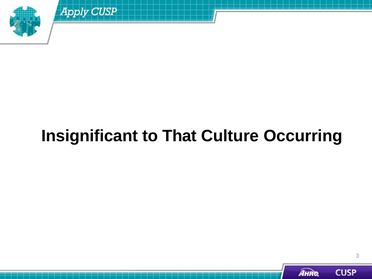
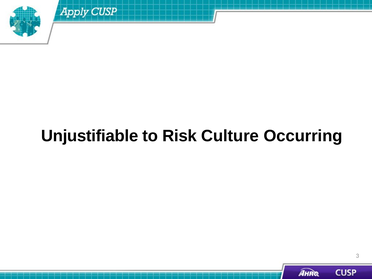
Insignificant: Insignificant -> Unjustifiable
That: That -> Risk
